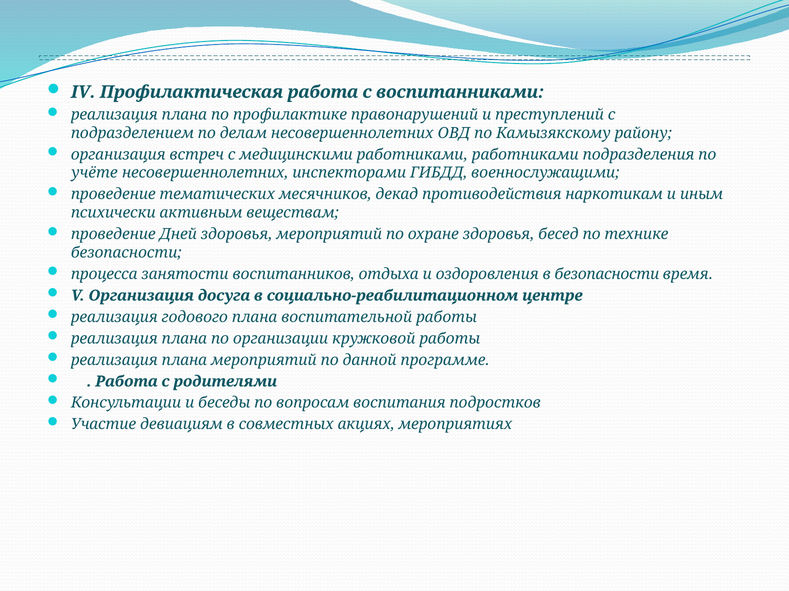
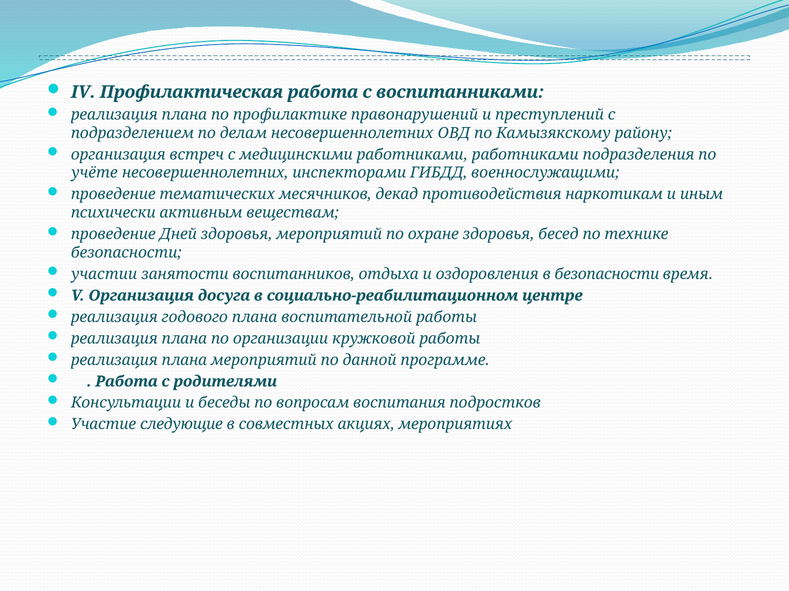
процесса: процесса -> участии
девиациям: девиациям -> следующие
